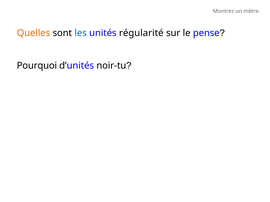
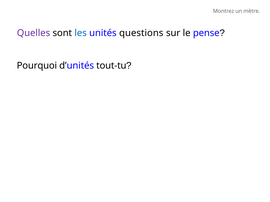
Quelles colour: orange -> purple
régularité: régularité -> questions
noir-tu: noir-tu -> tout-tu
